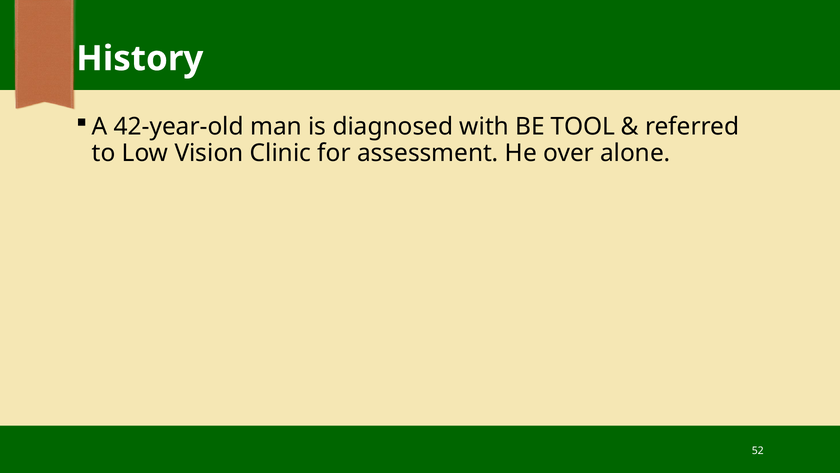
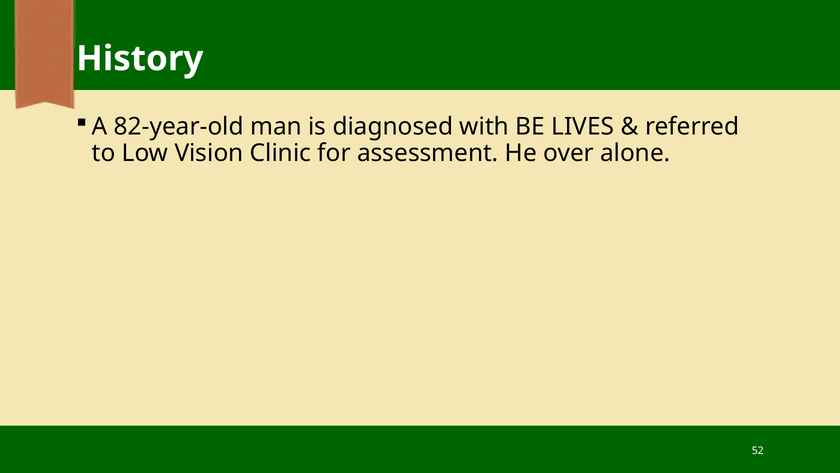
42-year-old: 42-year-old -> 82-year-old
TOOL: TOOL -> LIVES
